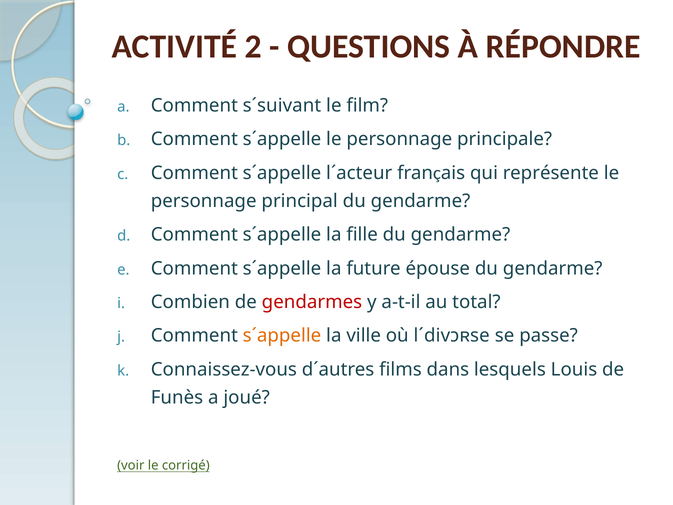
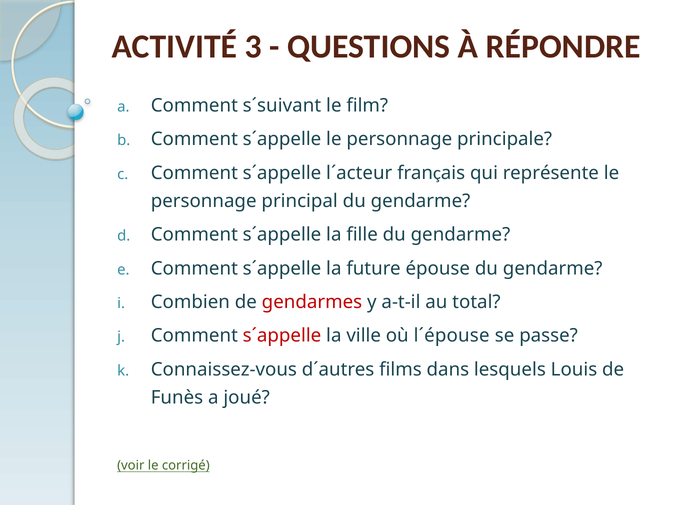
2: 2 -> 3
s´appelle at (282, 335) colour: orange -> red
l´divɔʀse: l´divɔʀse -> l´épouse
